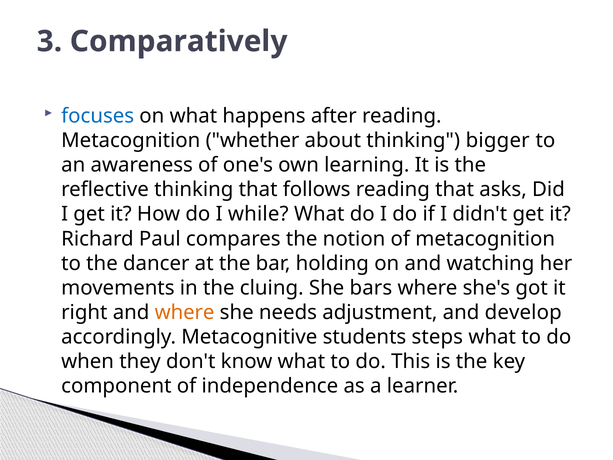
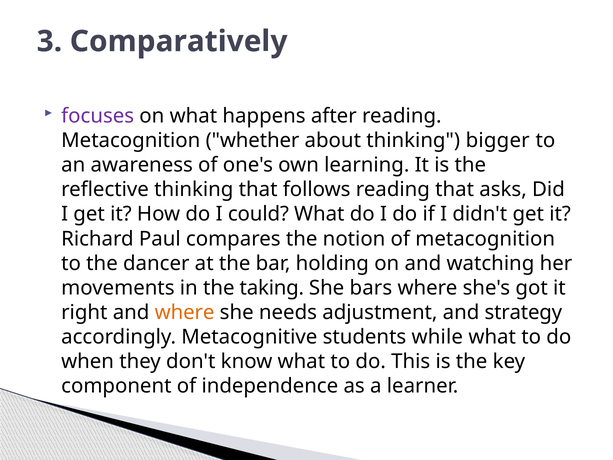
focuses colour: blue -> purple
while: while -> could
cluing: cluing -> taking
develop: develop -> strategy
steps: steps -> while
